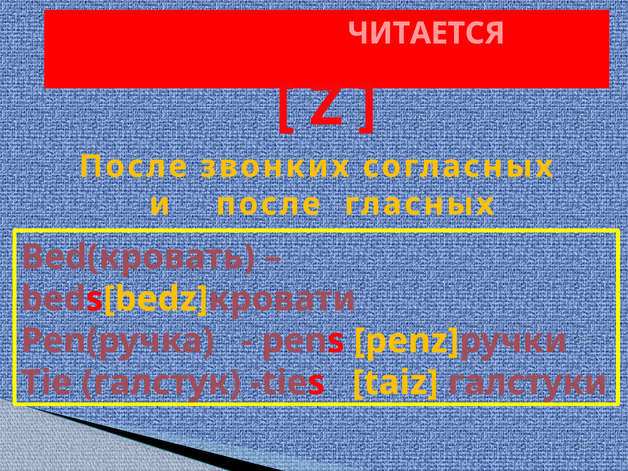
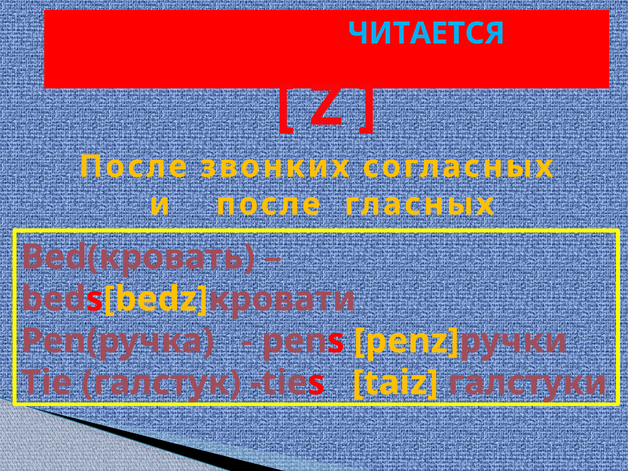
ЧИТАЕТСЯ colour: pink -> light blue
